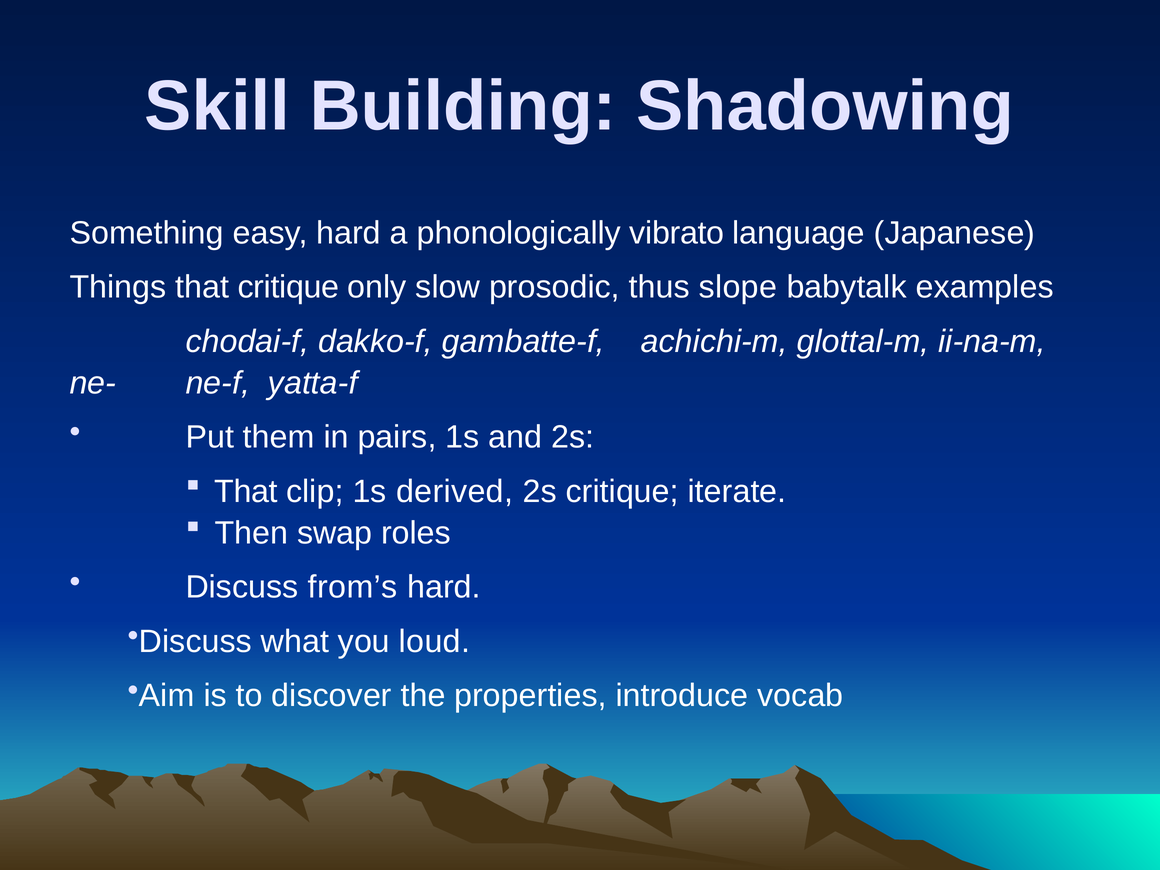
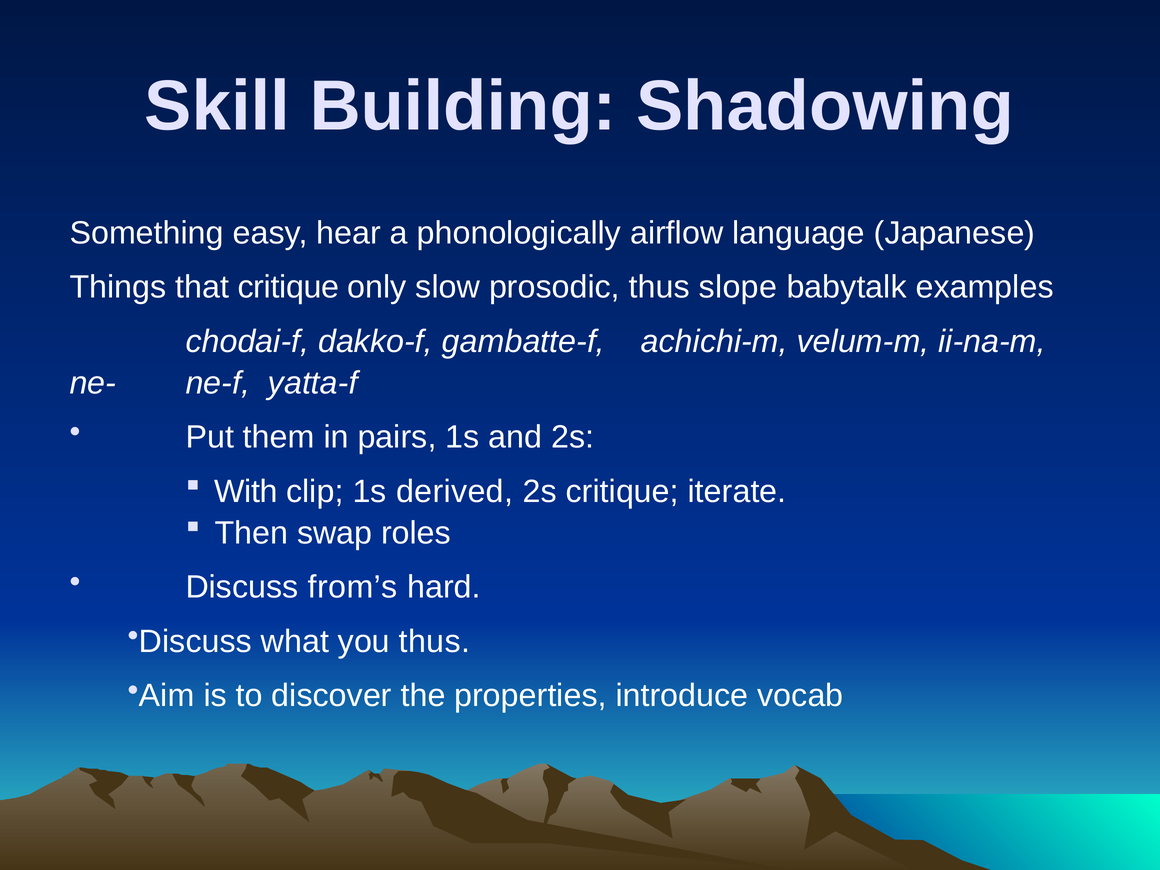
easy hard: hard -> hear
vibrato: vibrato -> airflow
glottal-m: glottal-m -> velum-m
That at (246, 491): That -> With
you loud: loud -> thus
